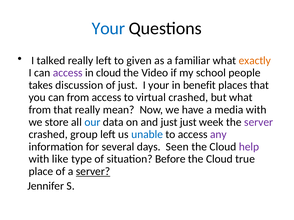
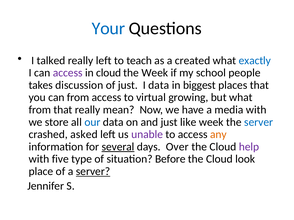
given: given -> teach
familiar: familiar -> created
exactly colour: orange -> blue
the Video: Video -> Week
I your: your -> data
benefit: benefit -> biggest
virtual crashed: crashed -> growing
just just: just -> like
server at (259, 122) colour: purple -> blue
group: group -> asked
unable colour: blue -> purple
any colour: purple -> orange
several underline: none -> present
Seen: Seen -> Over
like: like -> five
true: true -> look
